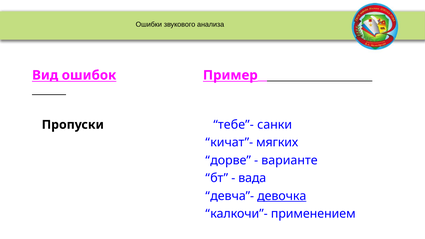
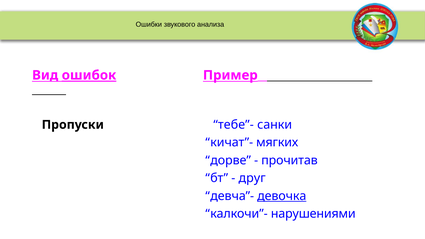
ошибок underline: none -> present
варианте: варианте -> прочитав
вада: вада -> друг
применением: применением -> нарушениями
